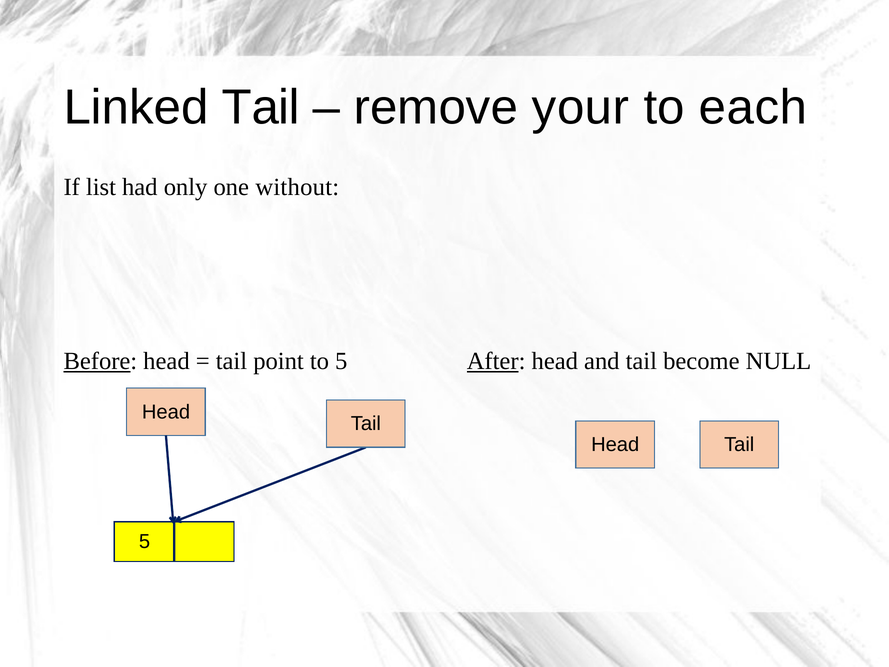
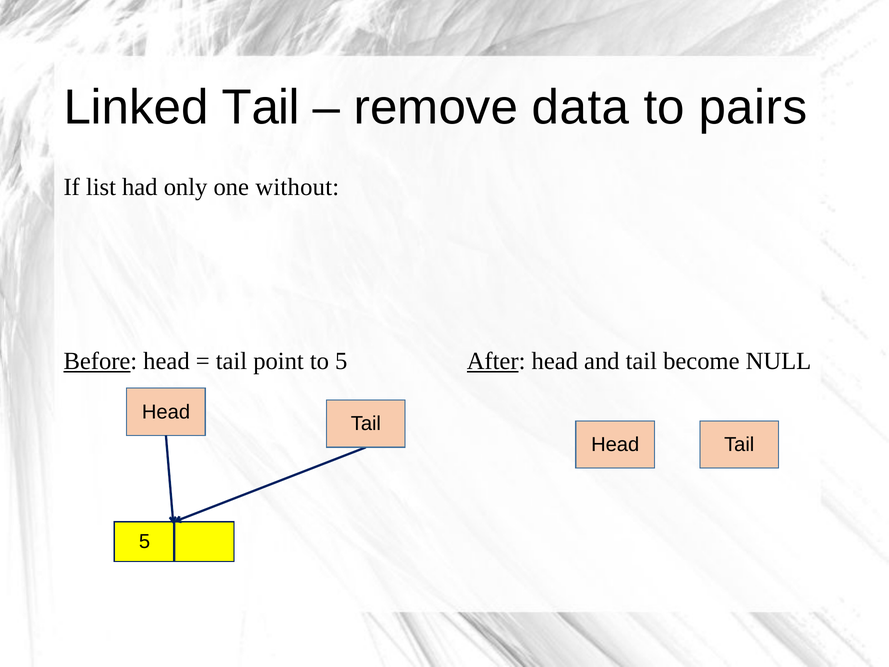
your: your -> data
each: each -> pairs
